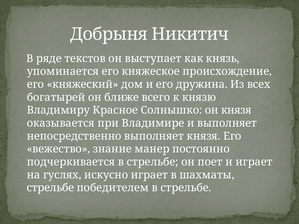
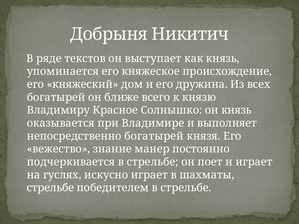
он князя: князя -> князь
непосредственно выполняет: выполняет -> богатырей
